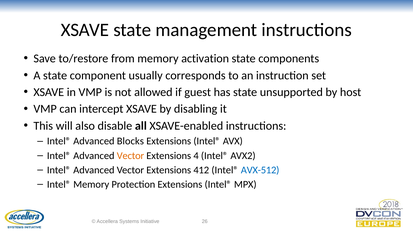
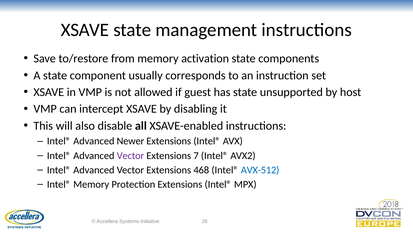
Blocks: Blocks -> Newer
Vector at (130, 156) colour: orange -> purple
4: 4 -> 7
412: 412 -> 468
